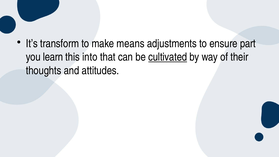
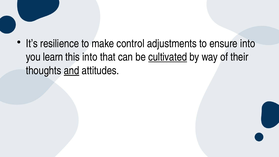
transform: transform -> resilience
means: means -> control
ensure part: part -> into
and underline: none -> present
